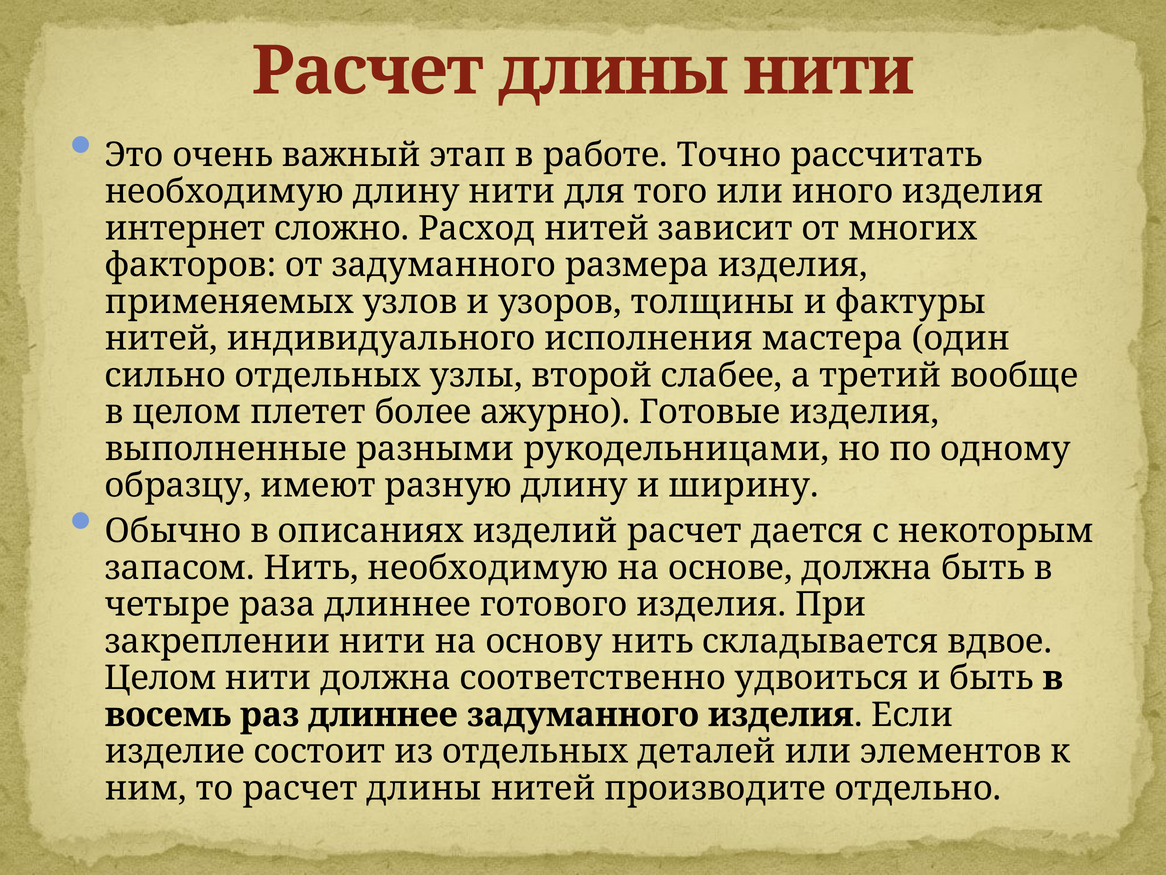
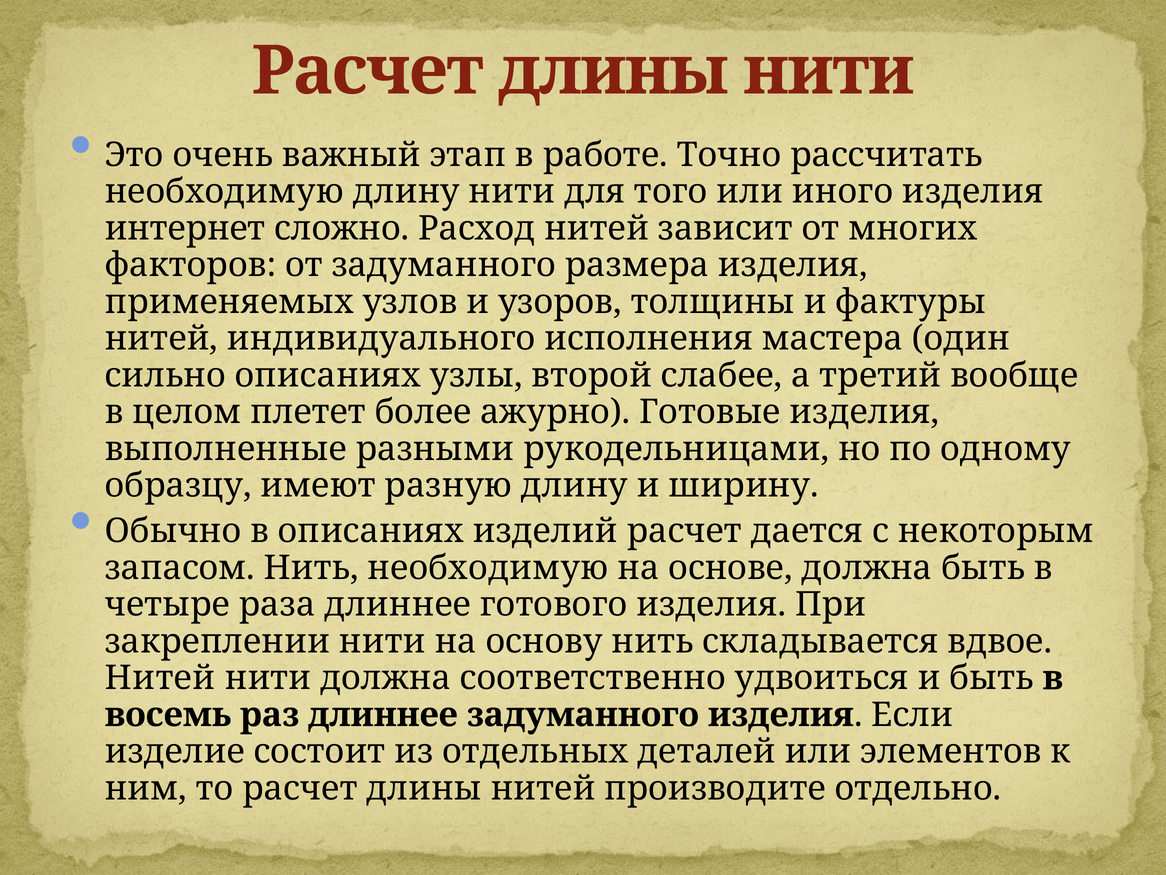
сильно отдельных: отдельных -> описаниях
Целом at (160, 678): Целом -> Нитей
